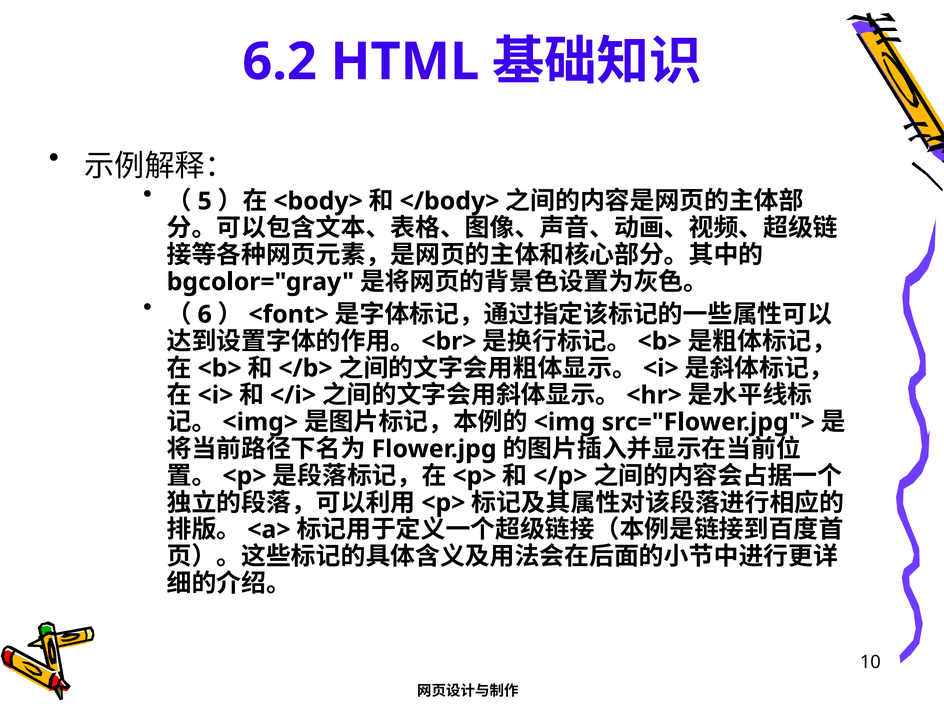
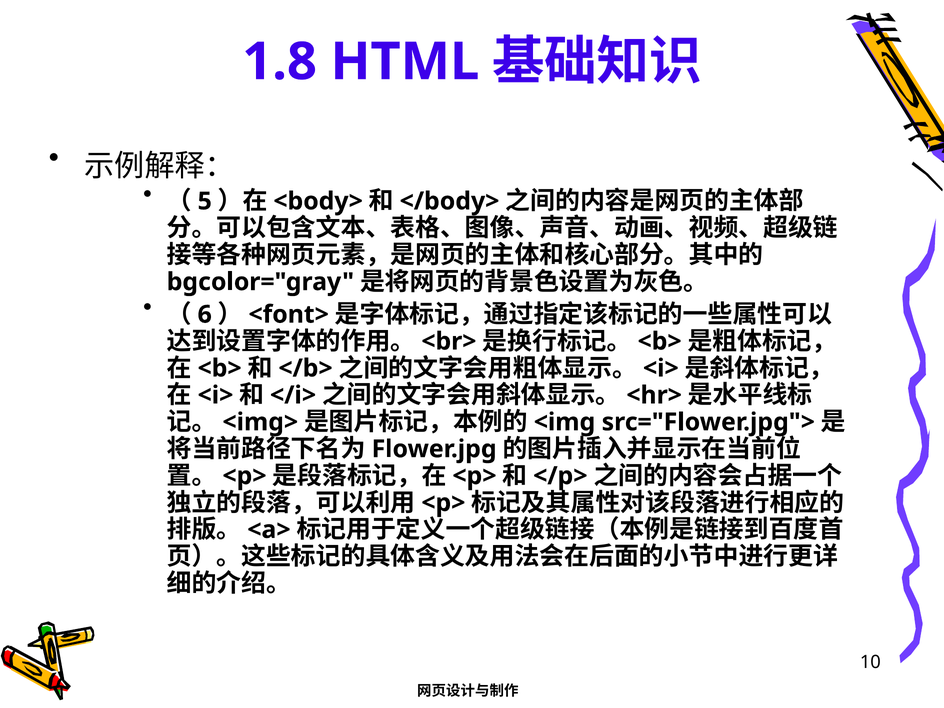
6.2: 6.2 -> 1.8
